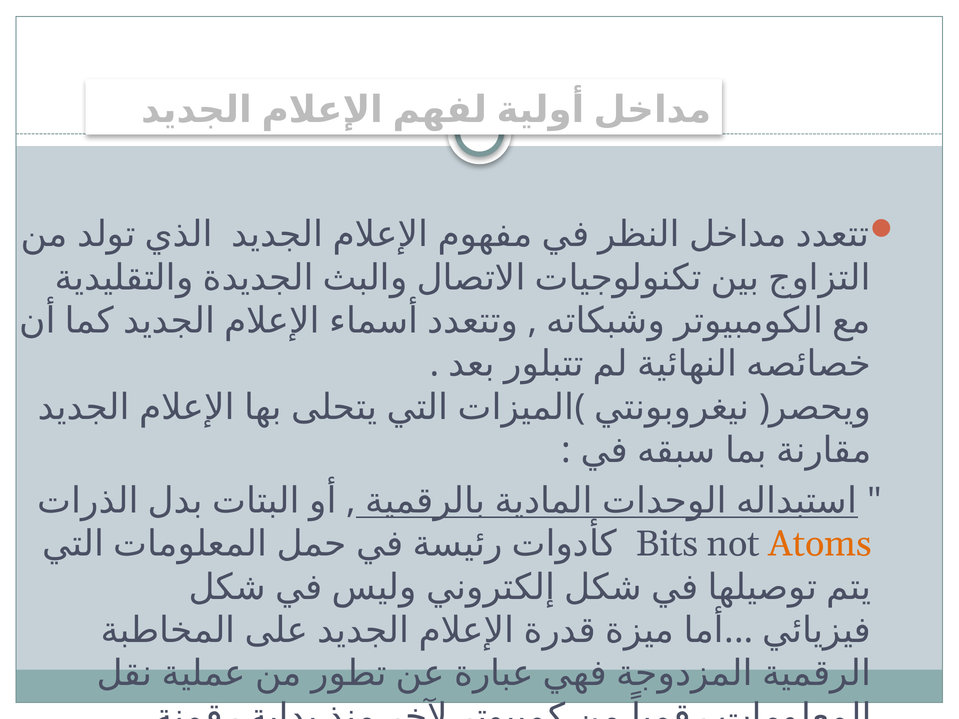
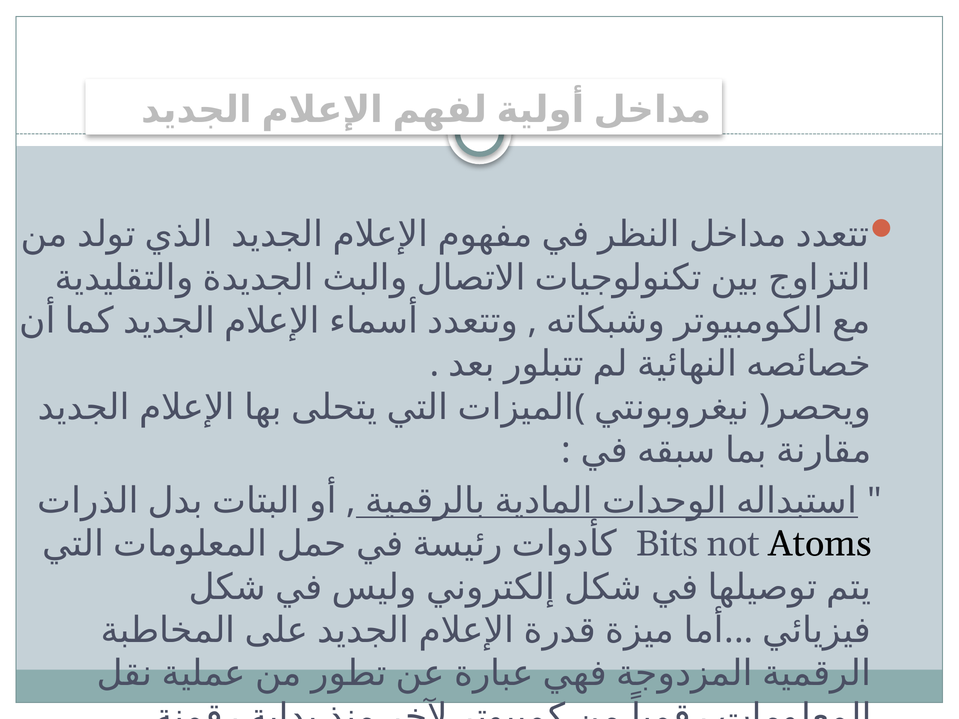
Atoms colour: orange -> black
